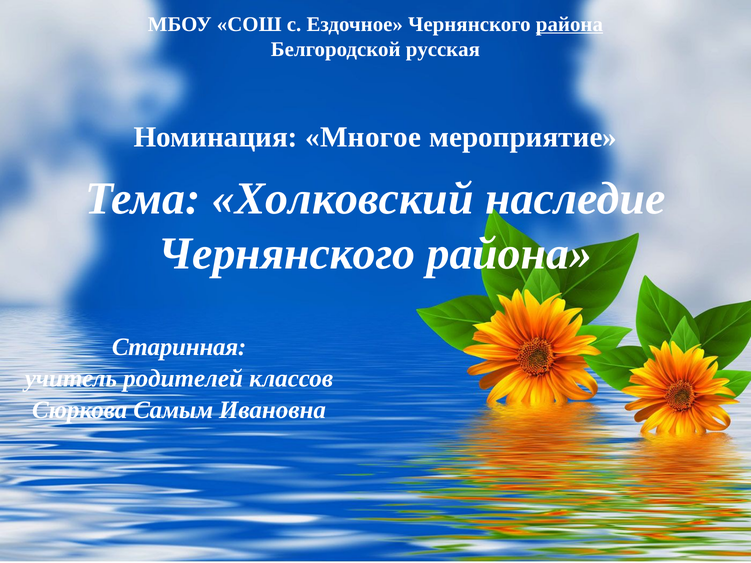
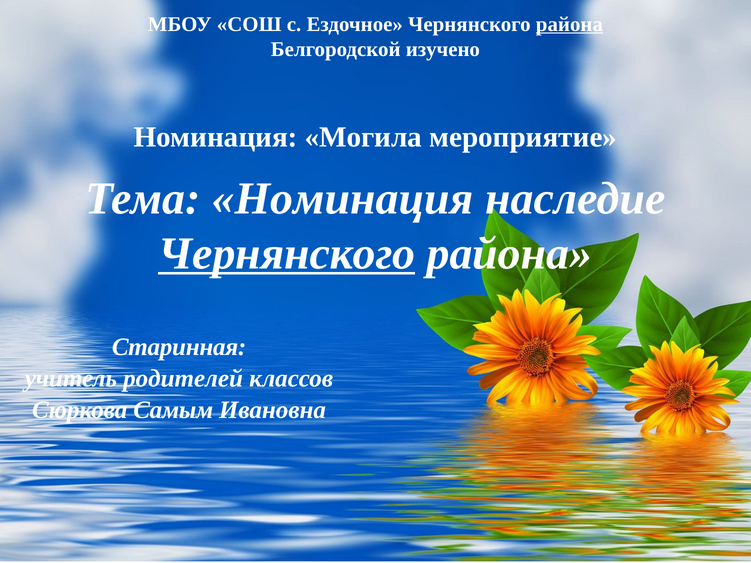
русская: русская -> изучено
Многое: Многое -> Могила
Тема Холковский: Холковский -> Номинация
Чернянского at (287, 254) underline: none -> present
